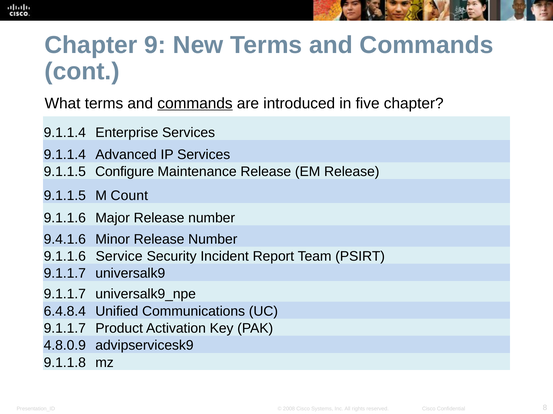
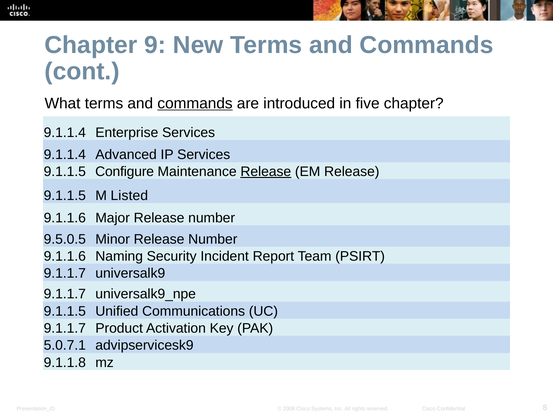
Release at (266, 172) underline: none -> present
Count: Count -> Listed
9.4.1.6: 9.4.1.6 -> 9.5.0.5
Service: Service -> Naming
6.4.8.4 at (65, 312): 6.4.8.4 -> 9.1.1.5
4.8.0.9: 4.8.0.9 -> 5.0.7.1
